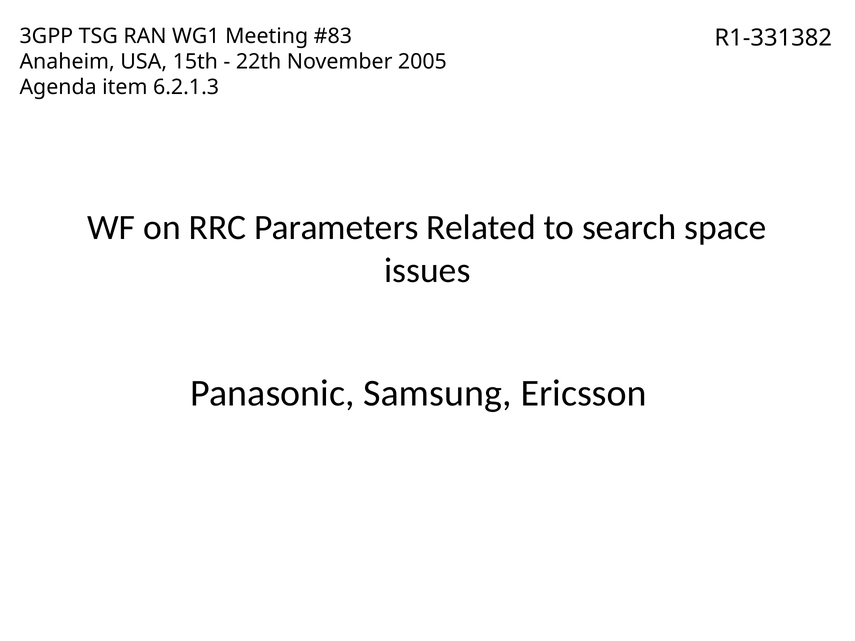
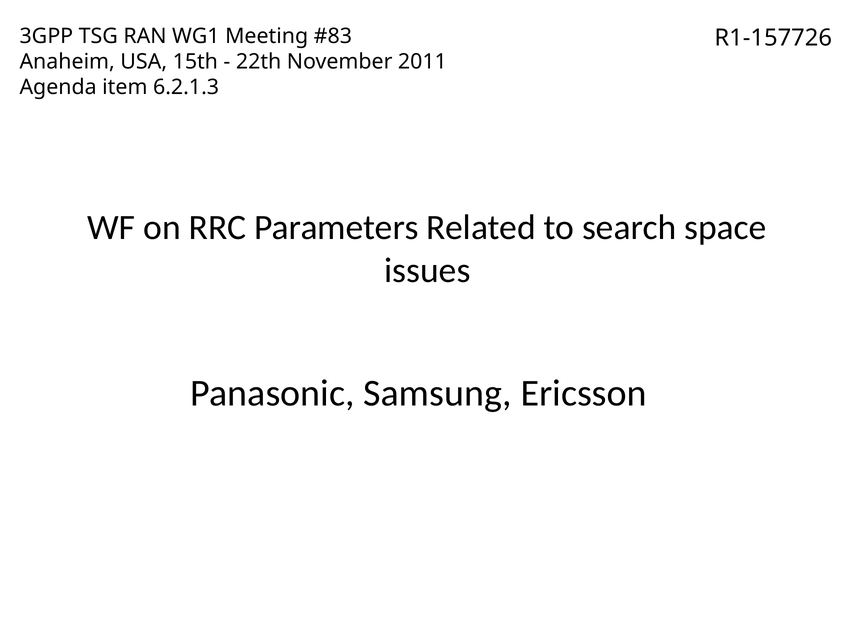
R1-331382: R1-331382 -> R1-157726
2005: 2005 -> 2011
